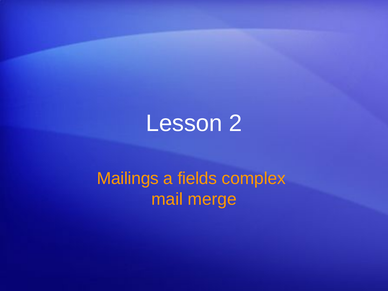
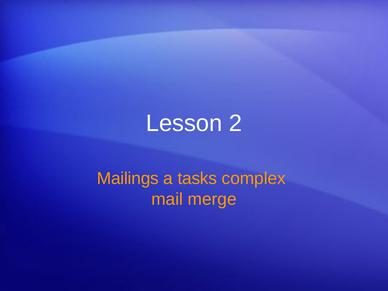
fields: fields -> tasks
